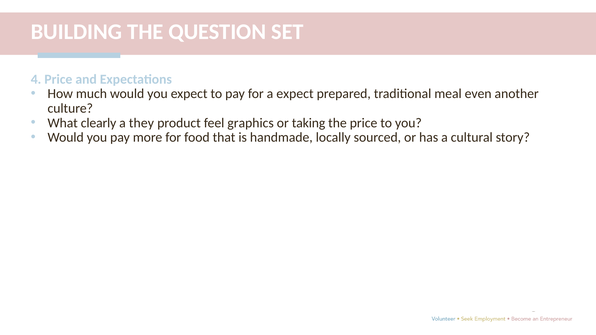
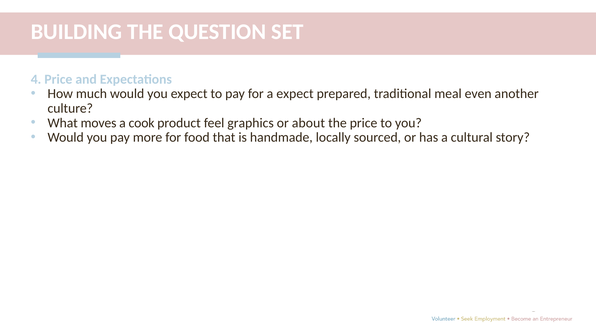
clearly: clearly -> moves
they: they -> cook
taking: taking -> about
